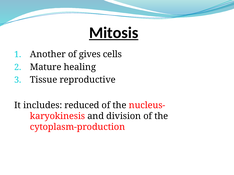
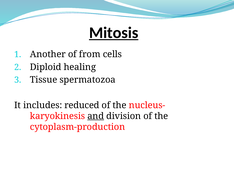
gives: gives -> from
Mature: Mature -> Diploid
reproductive: reproductive -> spermatozoa
and underline: none -> present
